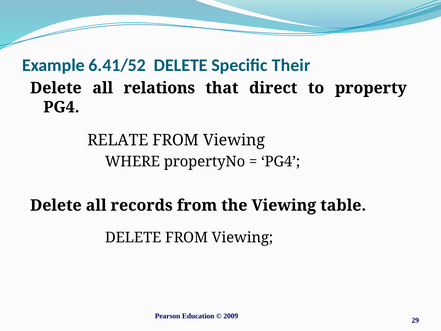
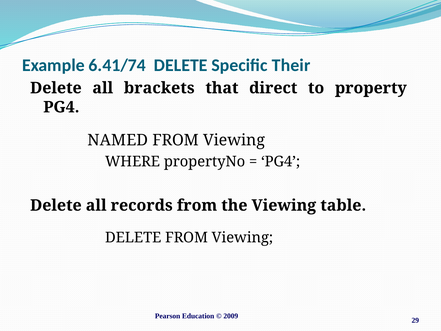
6.41/52: 6.41/52 -> 6.41/74
relations: relations -> brackets
RELATE: RELATE -> NAMED
